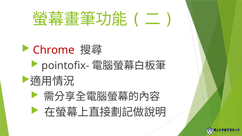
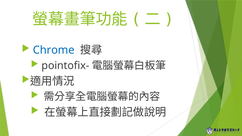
Chrome colour: red -> blue
